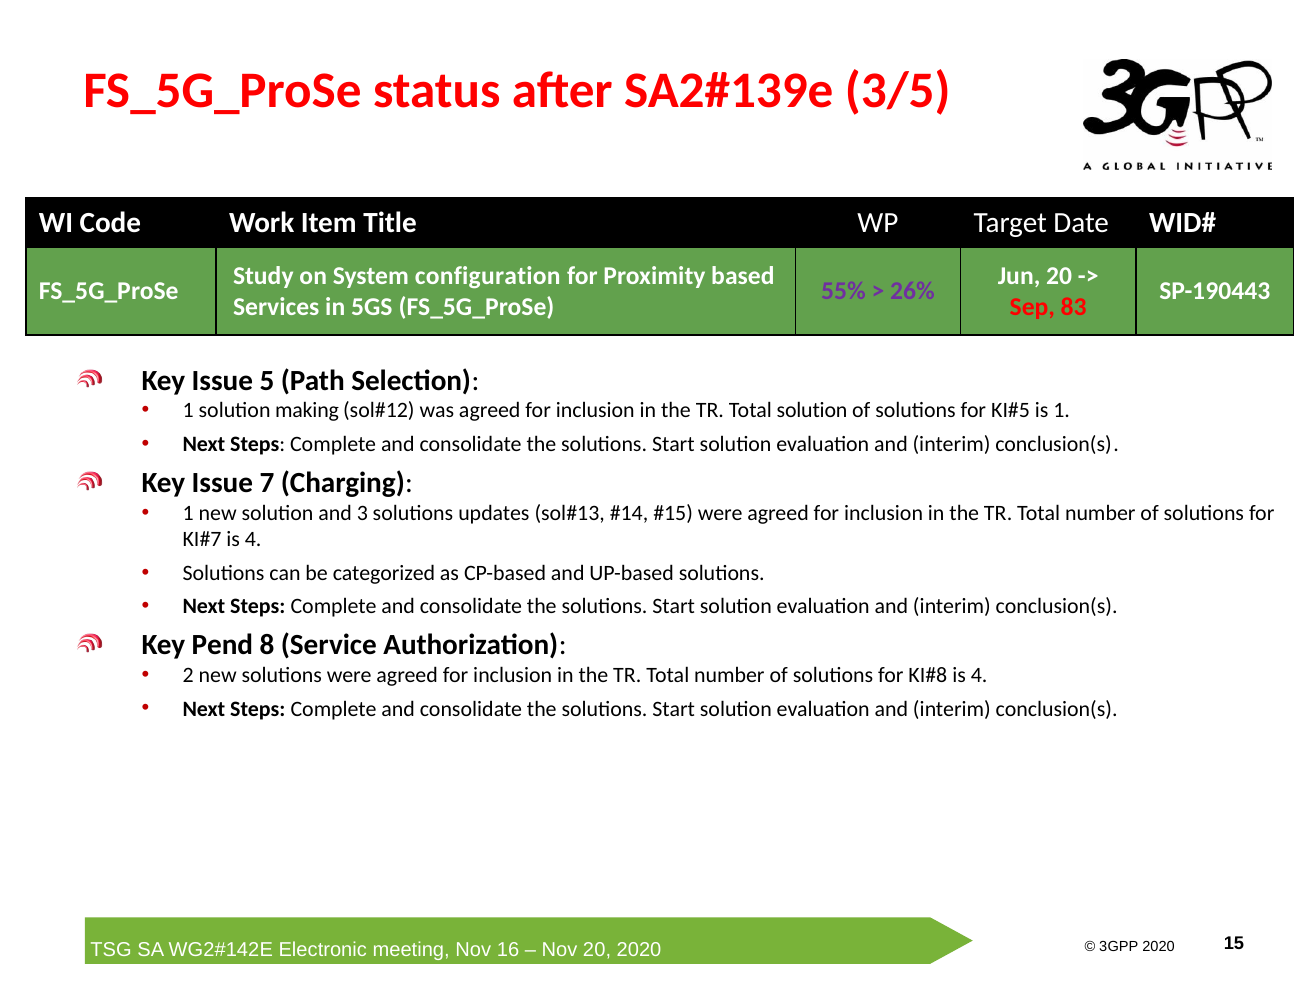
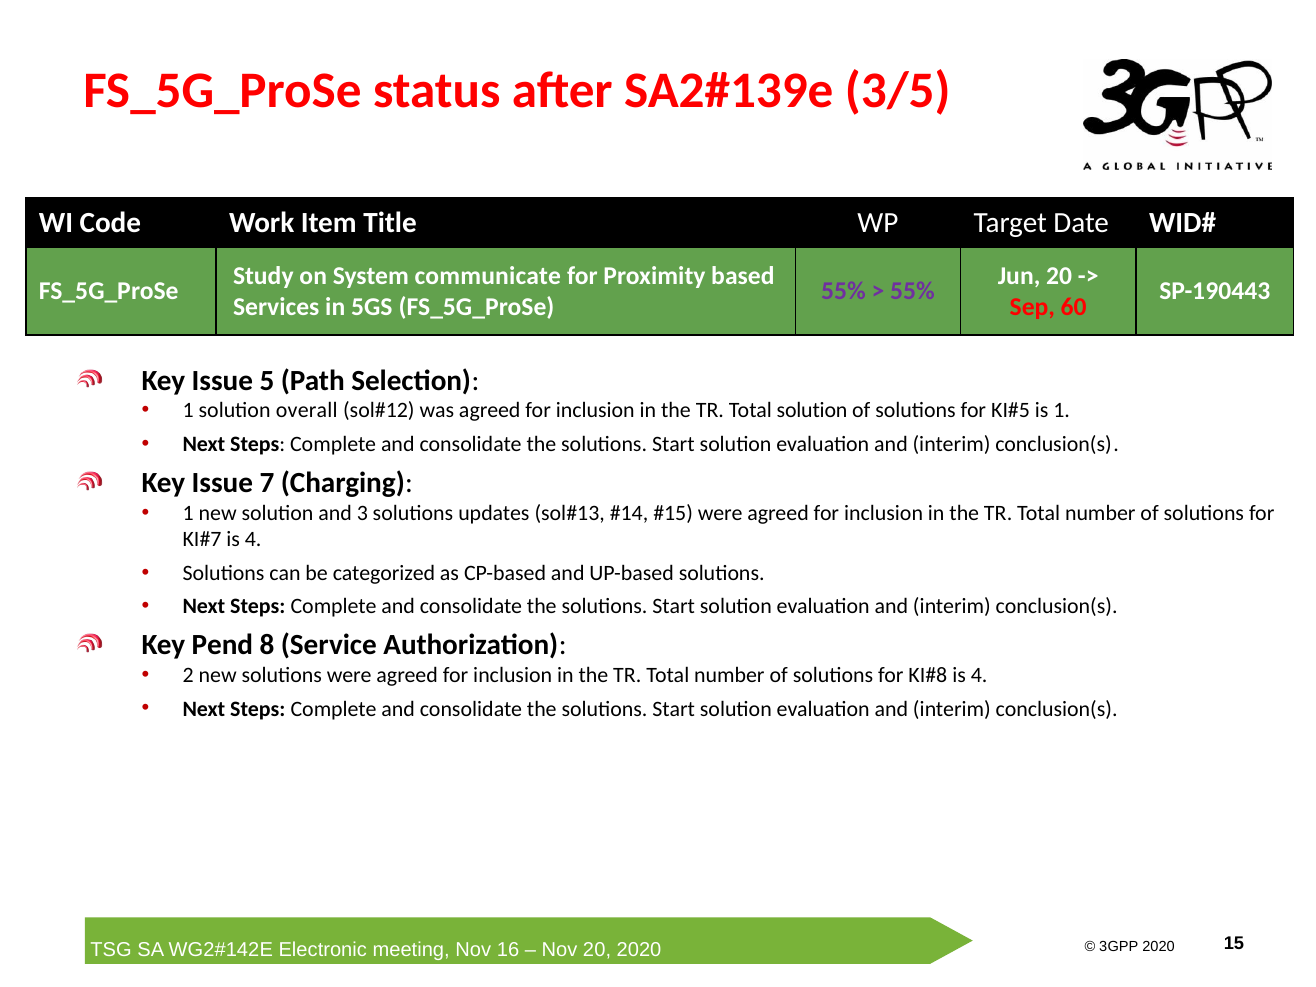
configuration: configuration -> communicate
26% at (912, 291): 26% -> 55%
83: 83 -> 60
making: making -> overall
